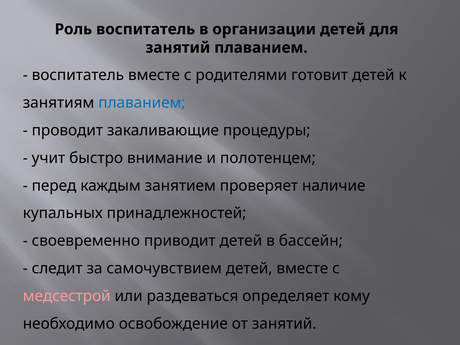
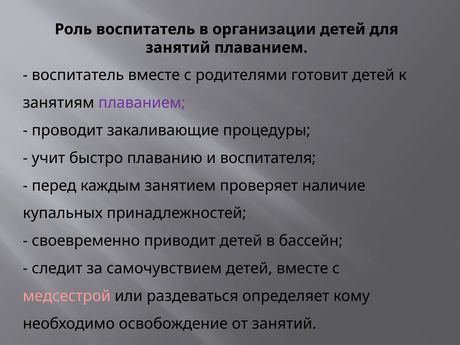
плаванием at (142, 103) colour: blue -> purple
внимание: внимание -> плаванию
полотенцем: полотенцем -> воспитателя
